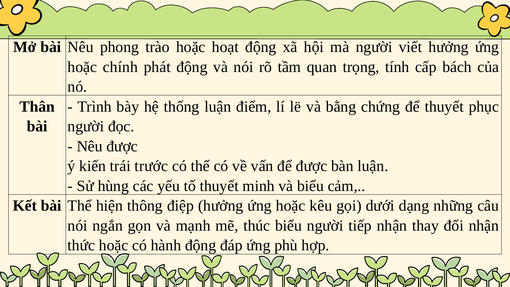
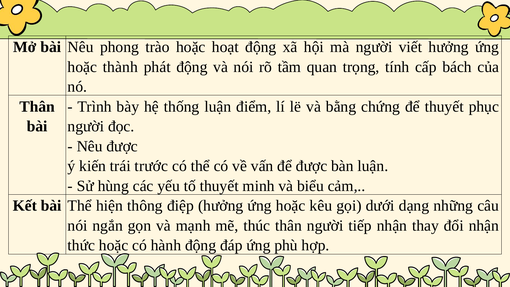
chính: chính -> thành
thúc biểu: biểu -> thân
